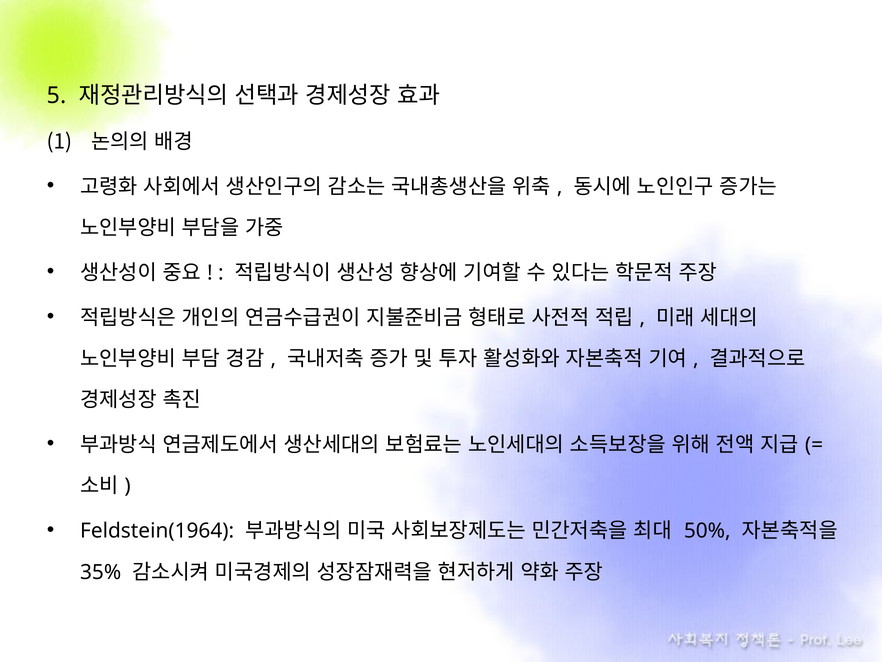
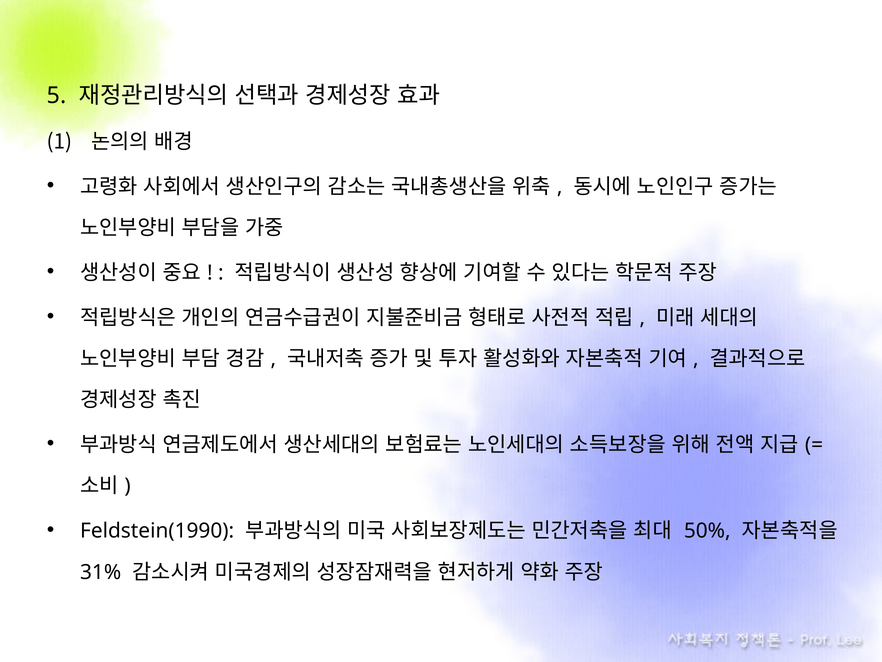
Feldstein(1964: Feldstein(1964 -> Feldstein(1990
35%: 35% -> 31%
